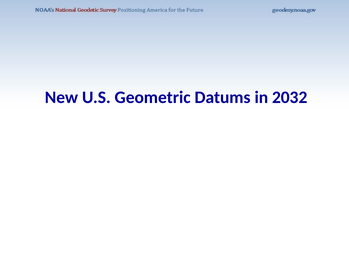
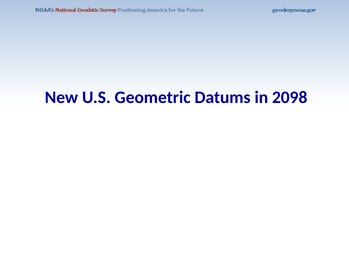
2032: 2032 -> 2098
